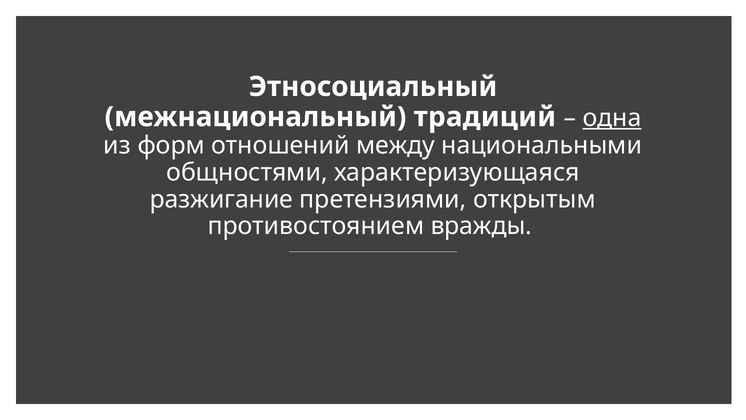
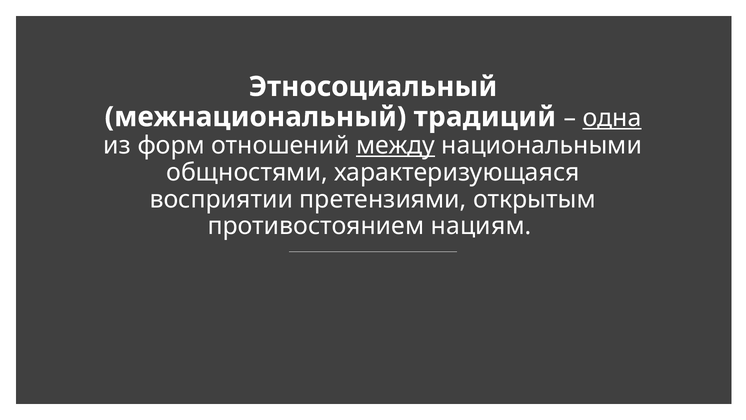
между underline: none -> present
разжигание: разжигание -> восприятии
вражды: вражды -> нациям
